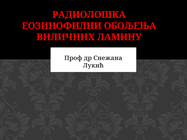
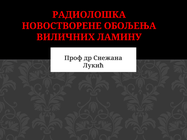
ЕОЗИНОФИЛНИ: ЕОЗИНОФИЛНИ -> НОВОСТВОРЕНЕ
